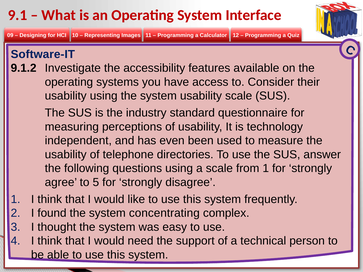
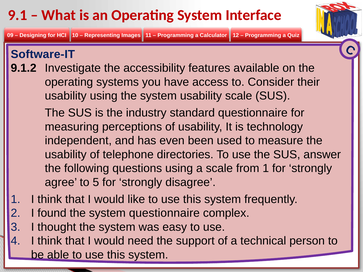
system concentrating: concentrating -> questionnaire
